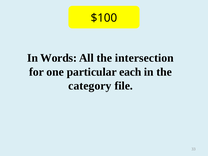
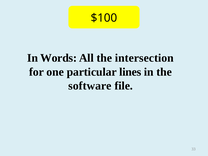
each: each -> lines
category: category -> software
